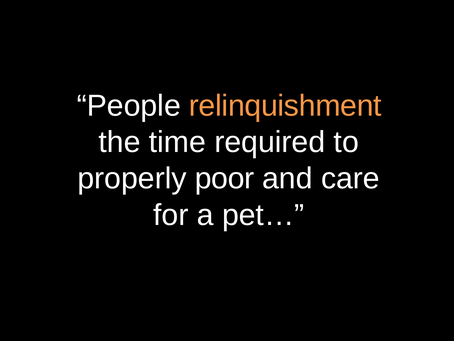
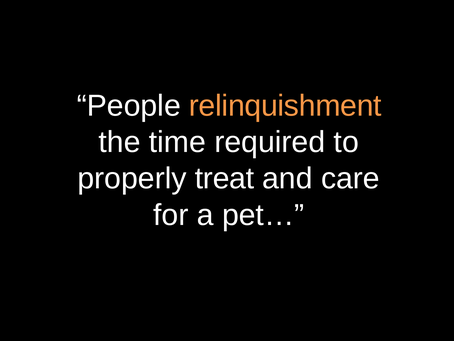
poor: poor -> treat
